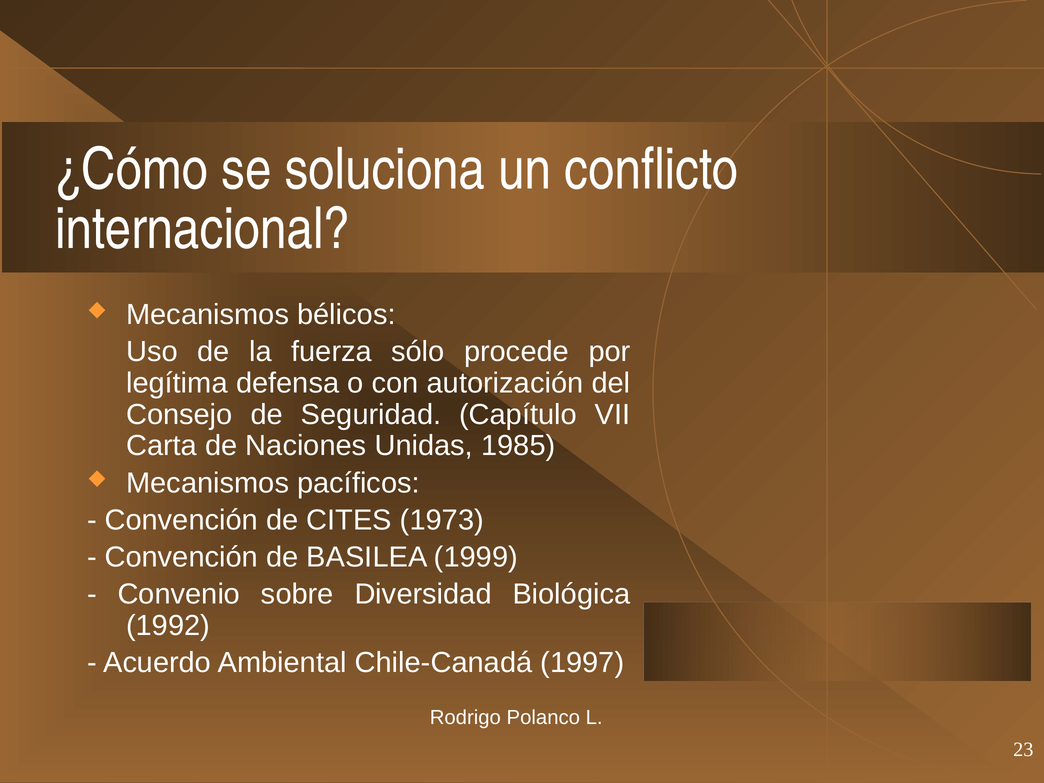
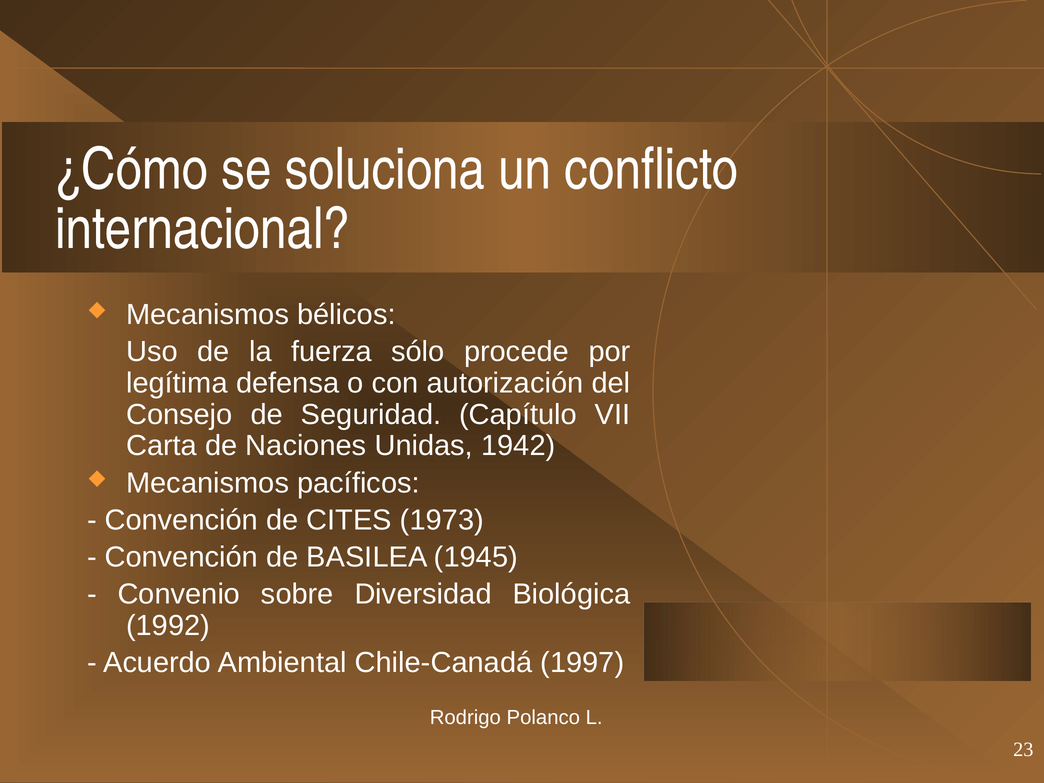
1985: 1985 -> 1942
1999: 1999 -> 1945
